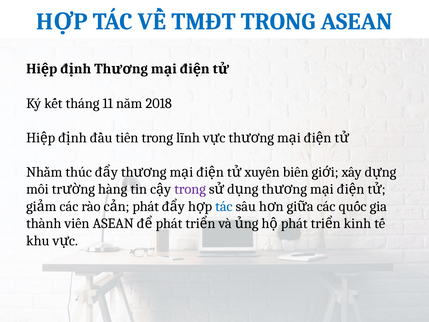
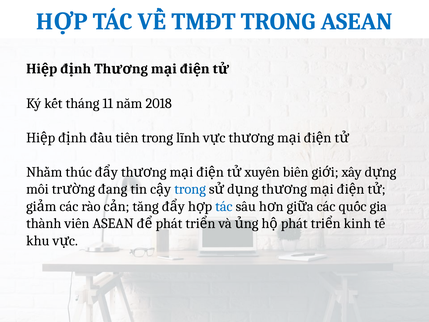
hàng: hàng -> đang
trong at (190, 189) colour: purple -> blue
phát at (146, 206): phát -> tăng
